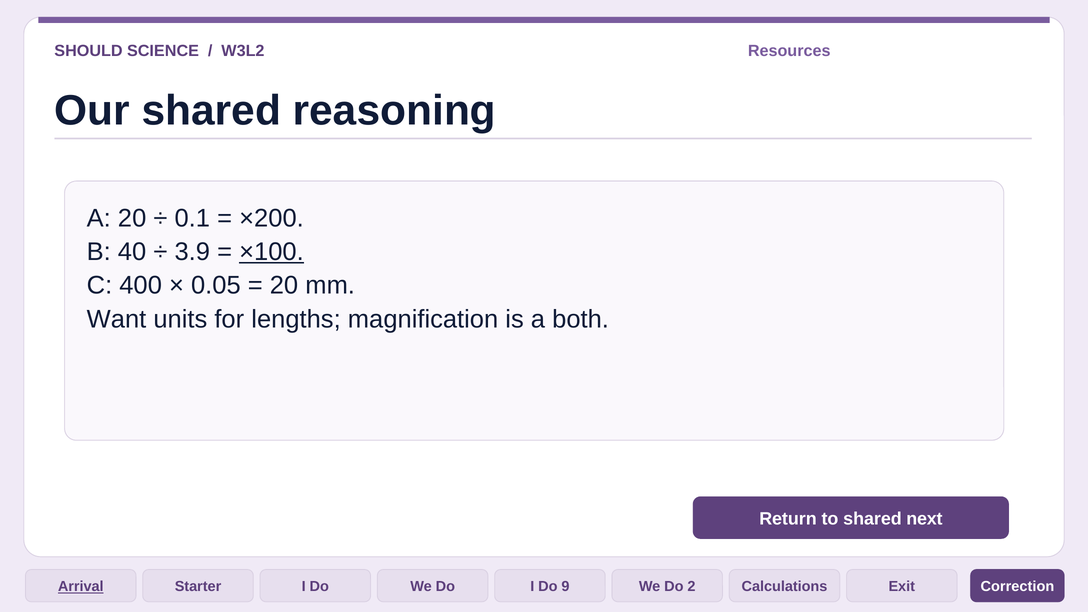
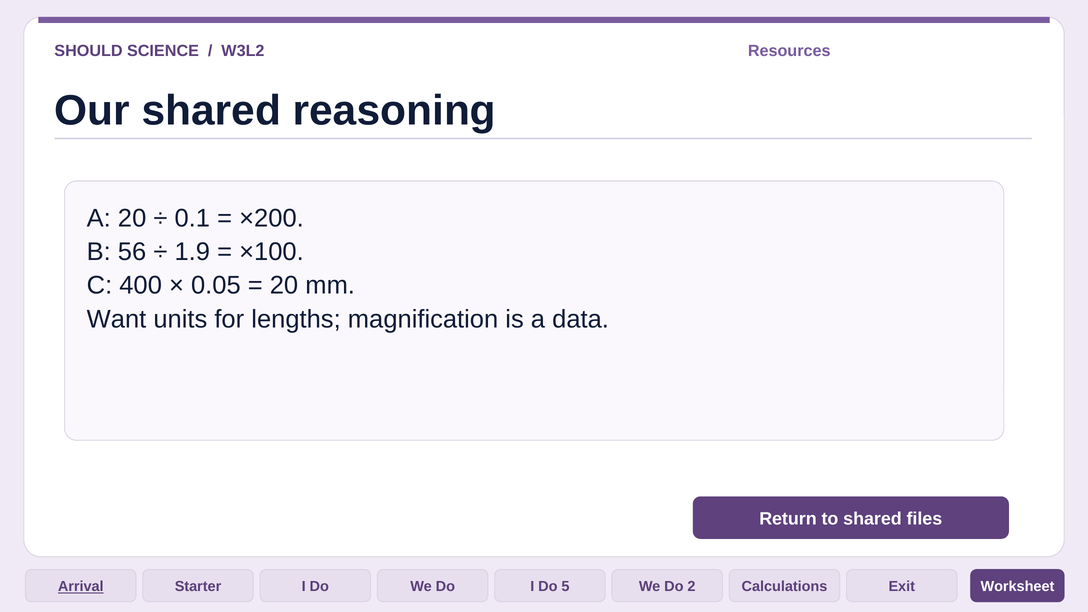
40: 40 -> 56
3.9: 3.9 -> 1.9
×100 underline: present -> none
both: both -> data
next: next -> files
9: 9 -> 5
Correction: Correction -> Worksheet
